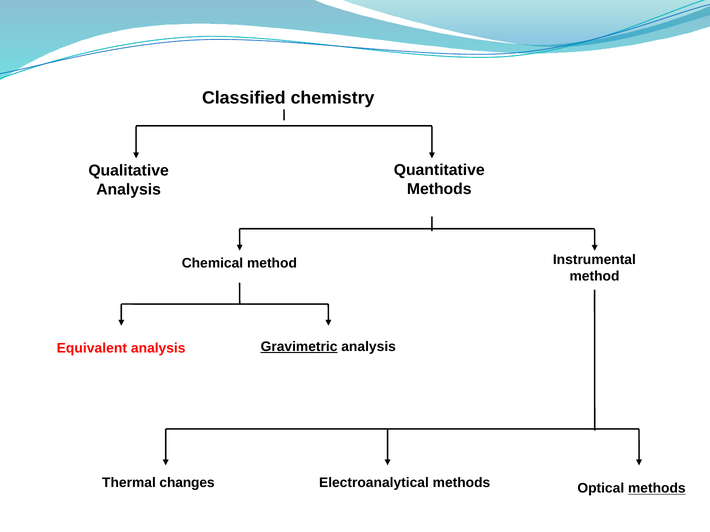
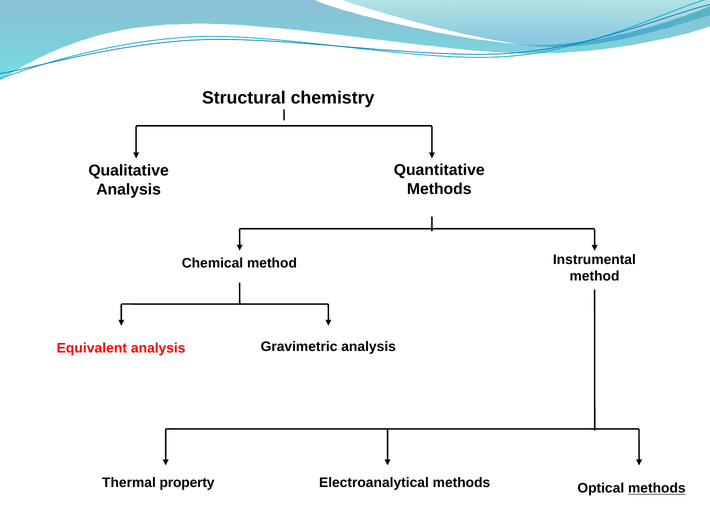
Classified: Classified -> Structural
Gravimetric underline: present -> none
changes: changes -> property
